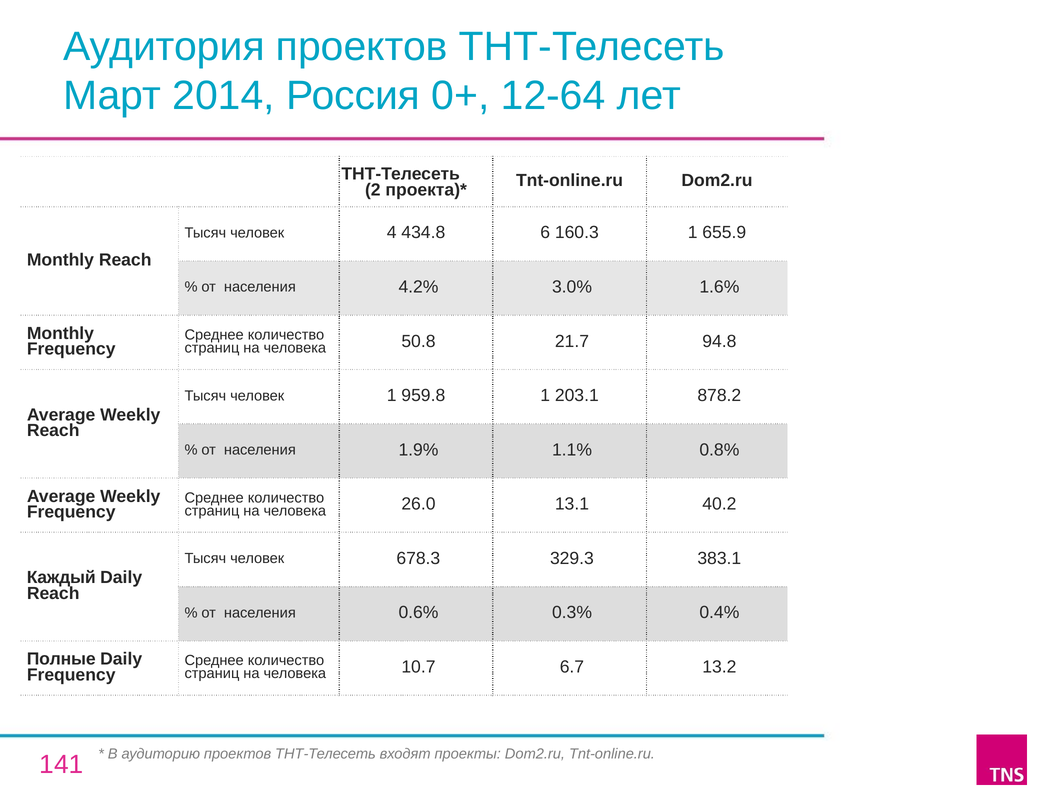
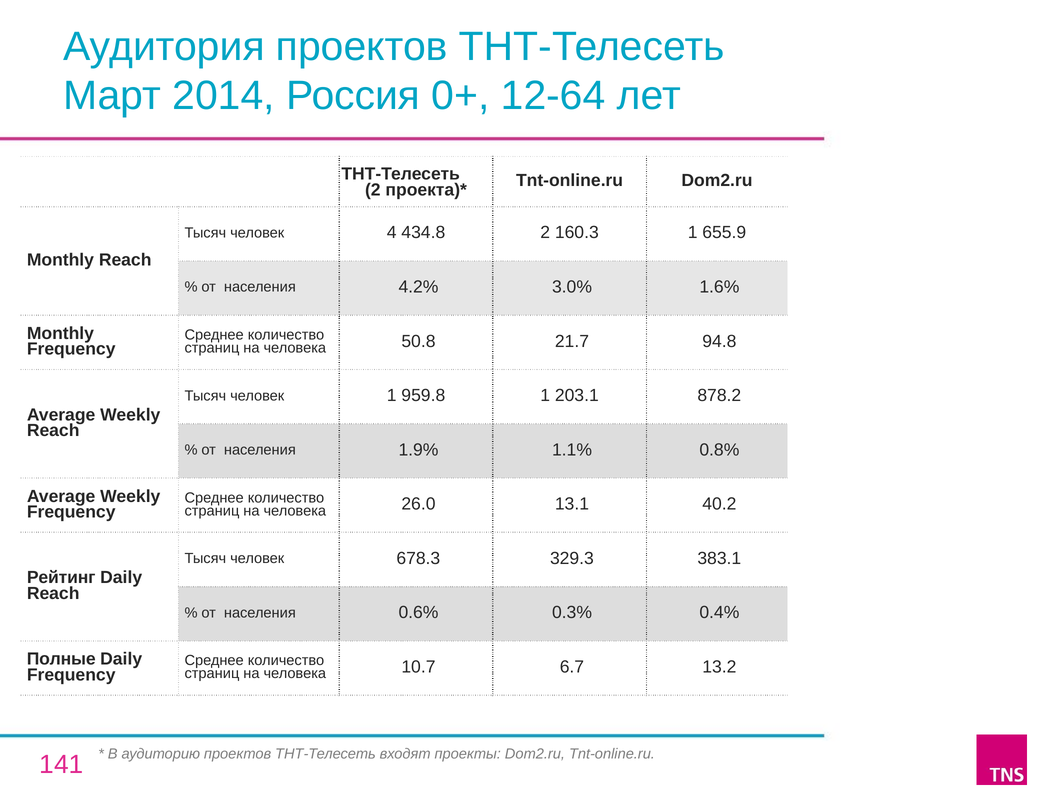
434.8 6: 6 -> 2
Каждый: Каждый -> Рейтинг
